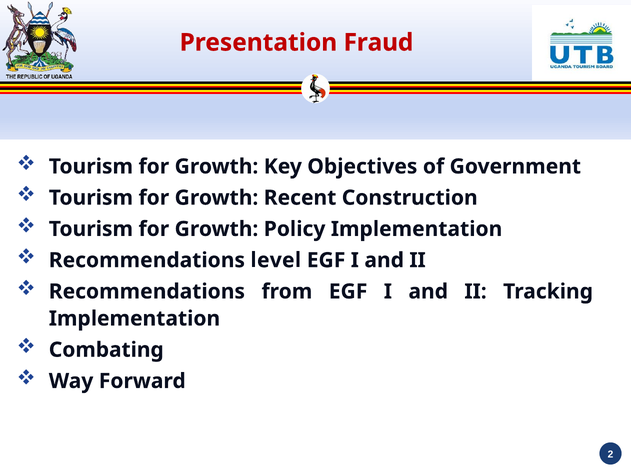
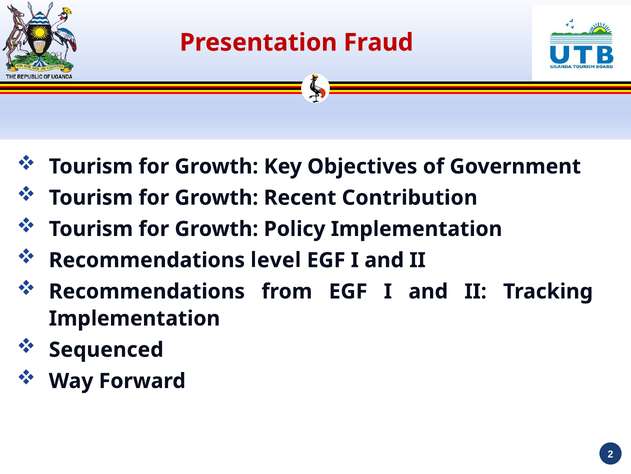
Construction: Construction -> Contribution
Combating: Combating -> Sequenced
